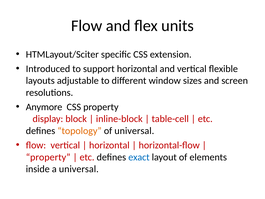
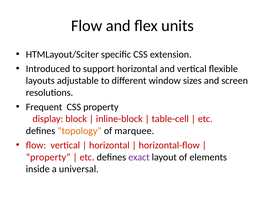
Anymore: Anymore -> Frequent
of universal: universal -> marquee
exact colour: blue -> purple
